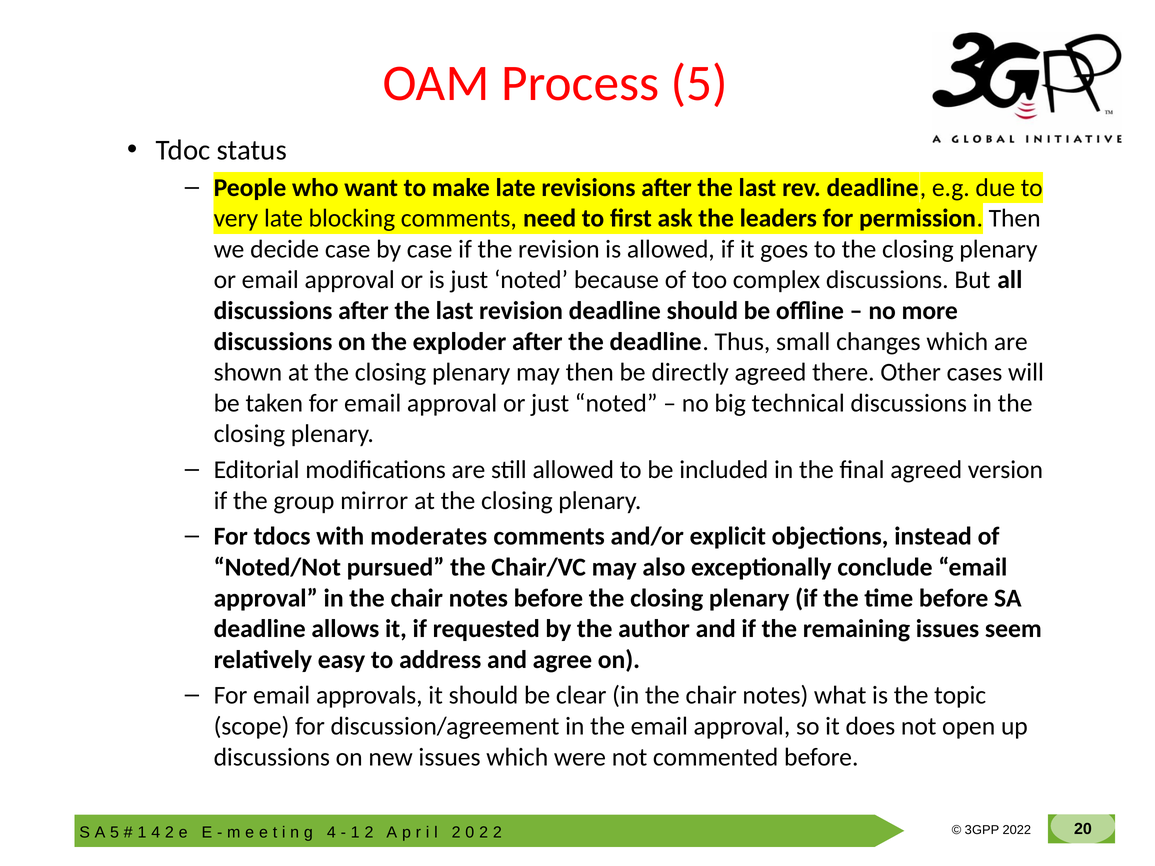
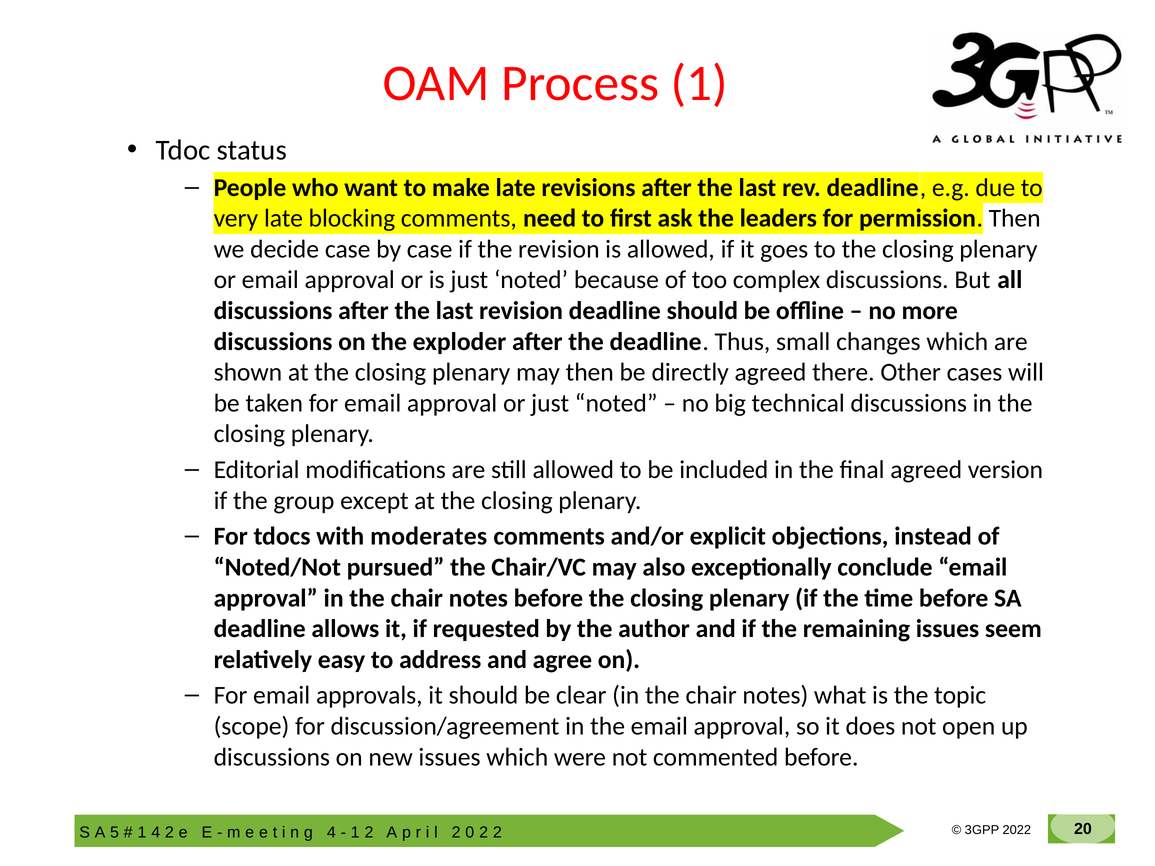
Process 5: 5 -> 1
mirror: mirror -> except
